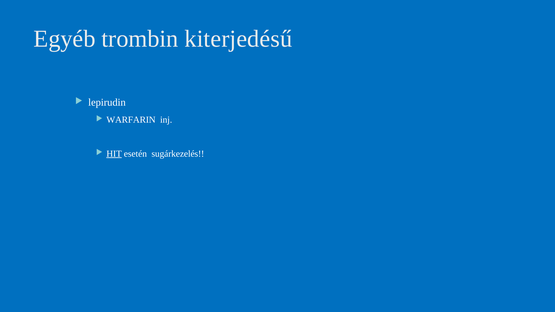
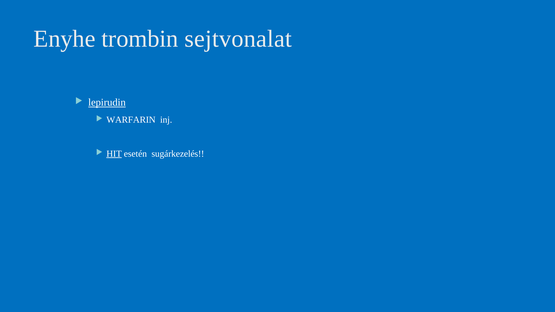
Egyéb: Egyéb -> Enyhe
kiterjedésű: kiterjedésű -> sejtvonalat
lepirudin underline: none -> present
